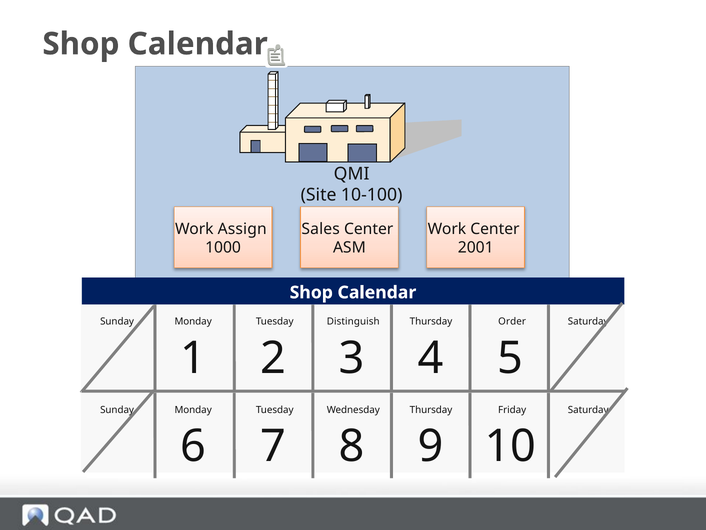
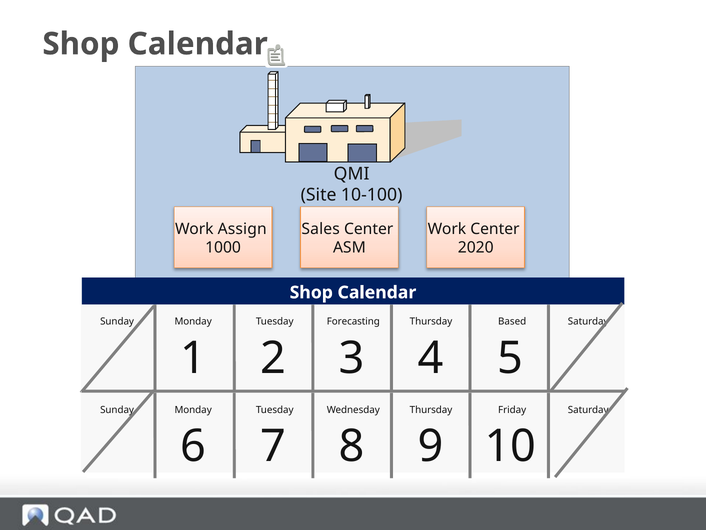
2001: 2001 -> 2020
Distinguish: Distinguish -> Forecasting
Order: Order -> Based
